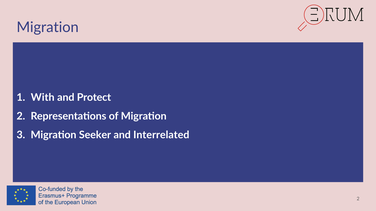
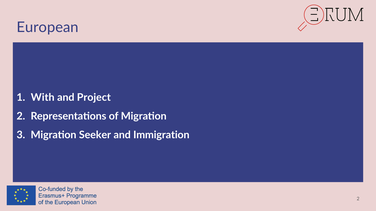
Migration at (48, 27): Migration -> European
Protect: Protect -> Project
Interrelated: Interrelated -> Immigration
